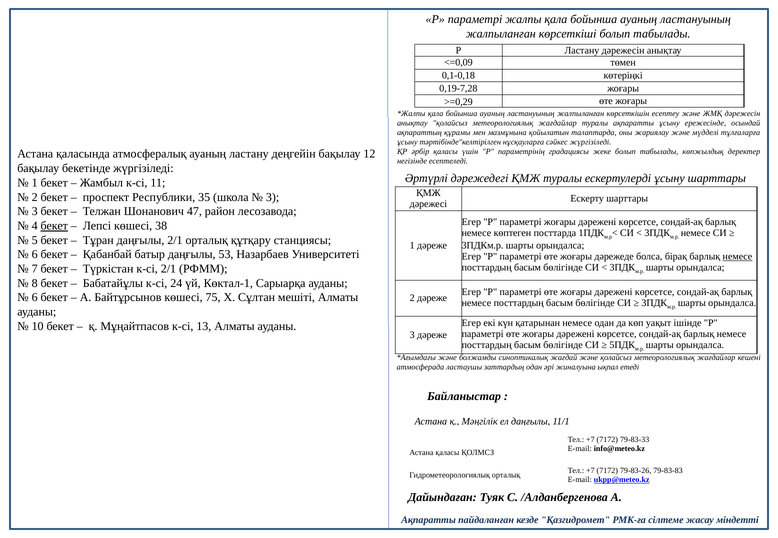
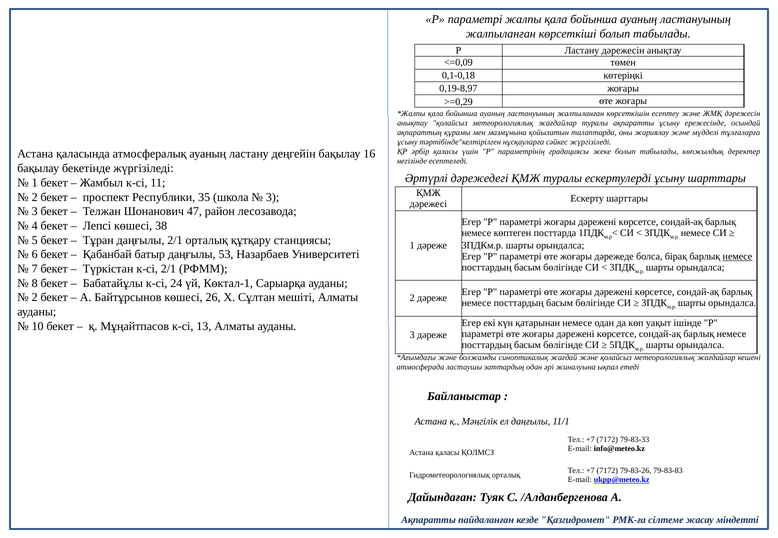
0,19-7,28: 0,19-7,28 -> 0,19-8,97
12: 12 -> 16
бекет at (54, 226) underline: present -> none
6 at (35, 298): 6 -> 2
75: 75 -> 26
